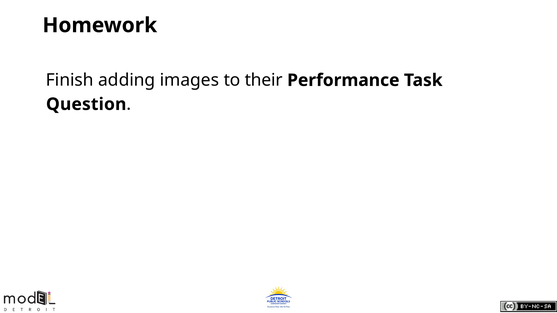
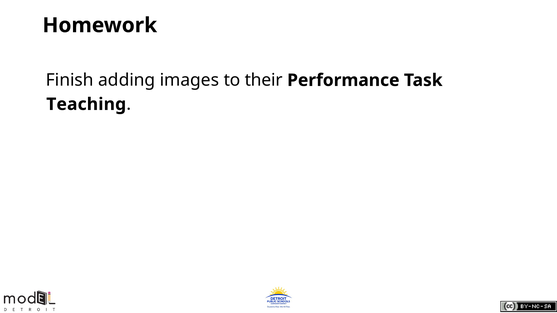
Question: Question -> Teaching
